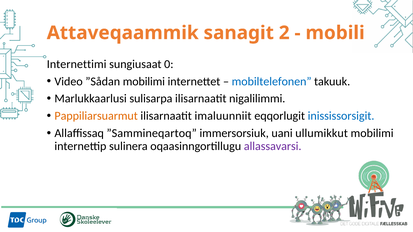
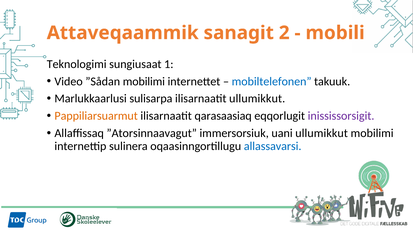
Internettimi: Internettimi -> Teknologimi
0: 0 -> 1
ilisarnaatit nigalilimmi: nigalilimmi -> ullumikkut
imaluunniit: imaluunniit -> qarasaasiaq
inississorsigit colour: blue -> purple
”Sammineqartoq: ”Sammineqartoq -> ”Atorsinnaavagut
allassavarsi colour: purple -> blue
